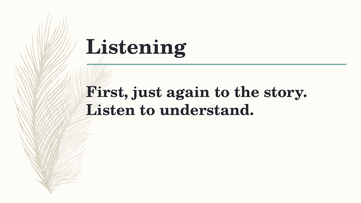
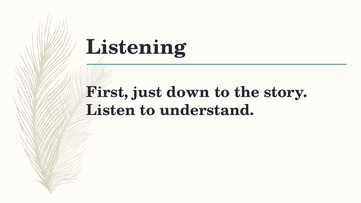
again: again -> down
